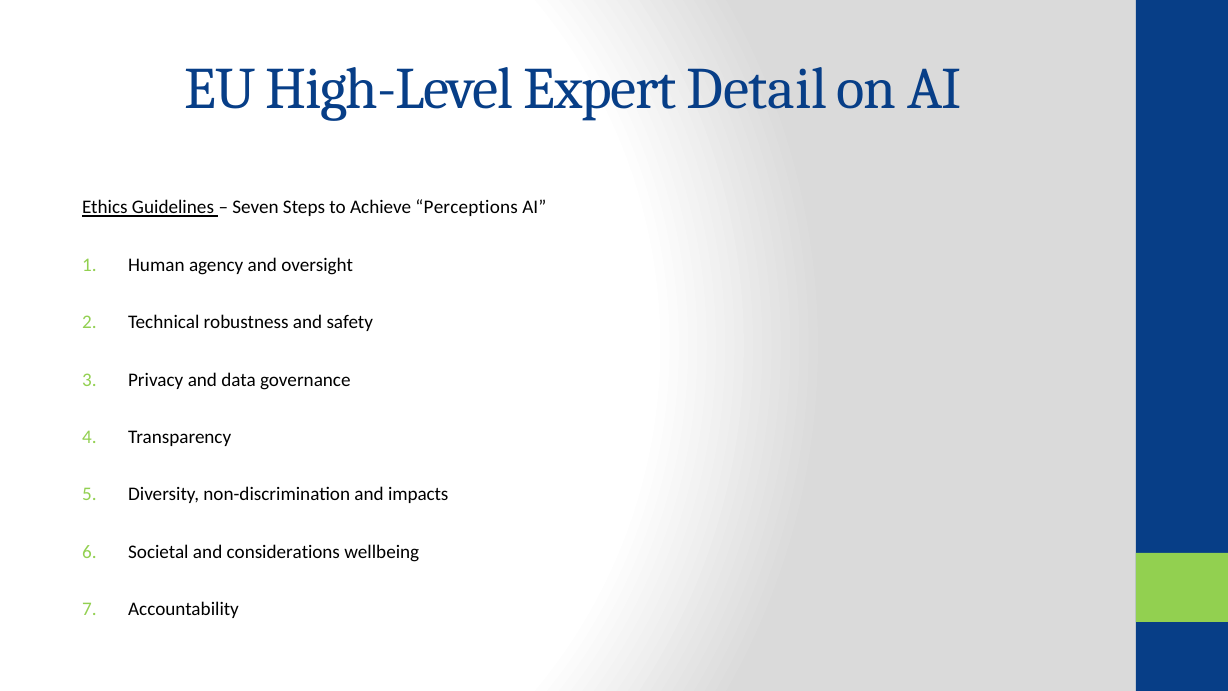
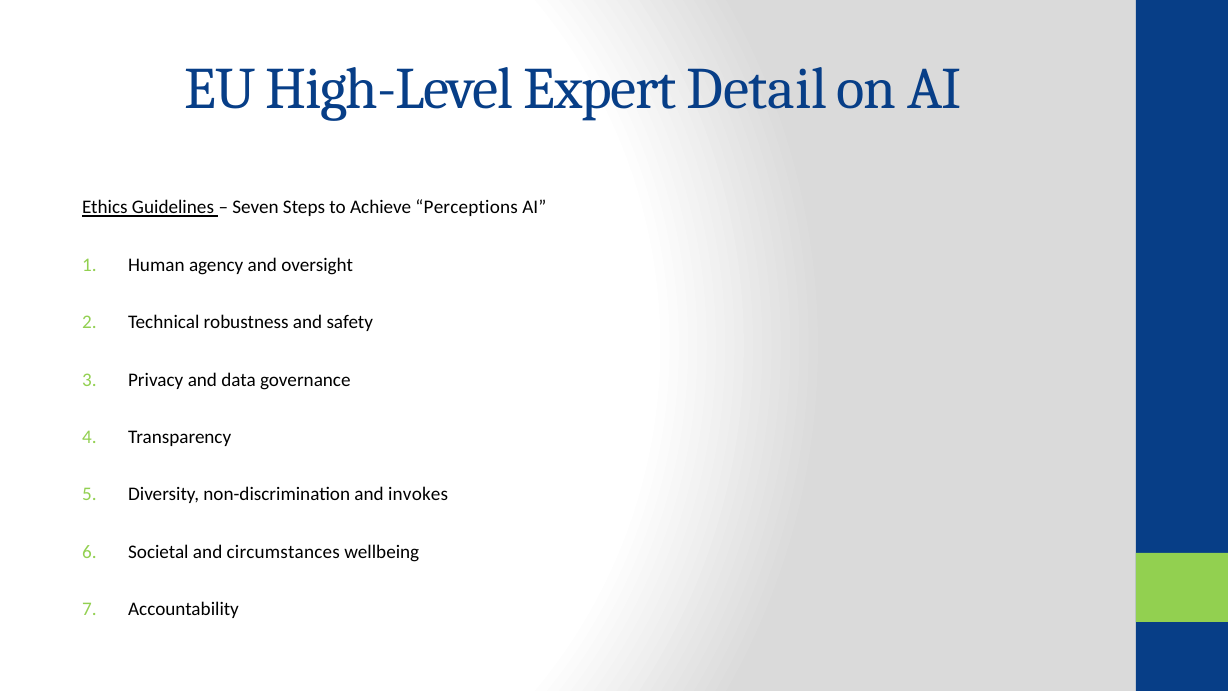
impacts: impacts -> invokes
considerations: considerations -> circumstances
